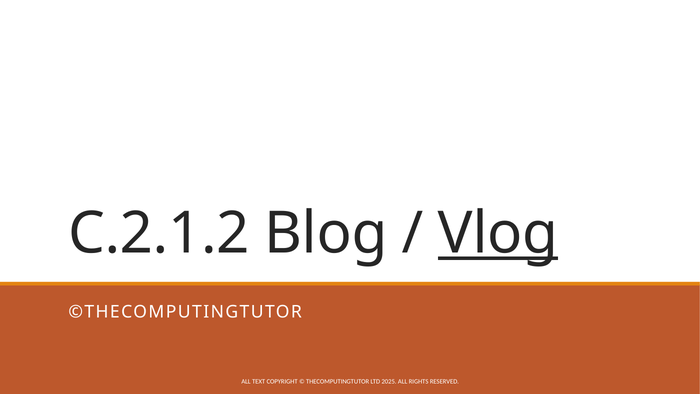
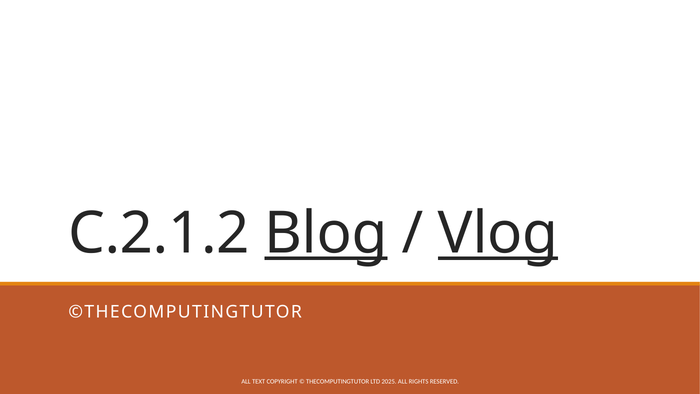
Blog underline: none -> present
